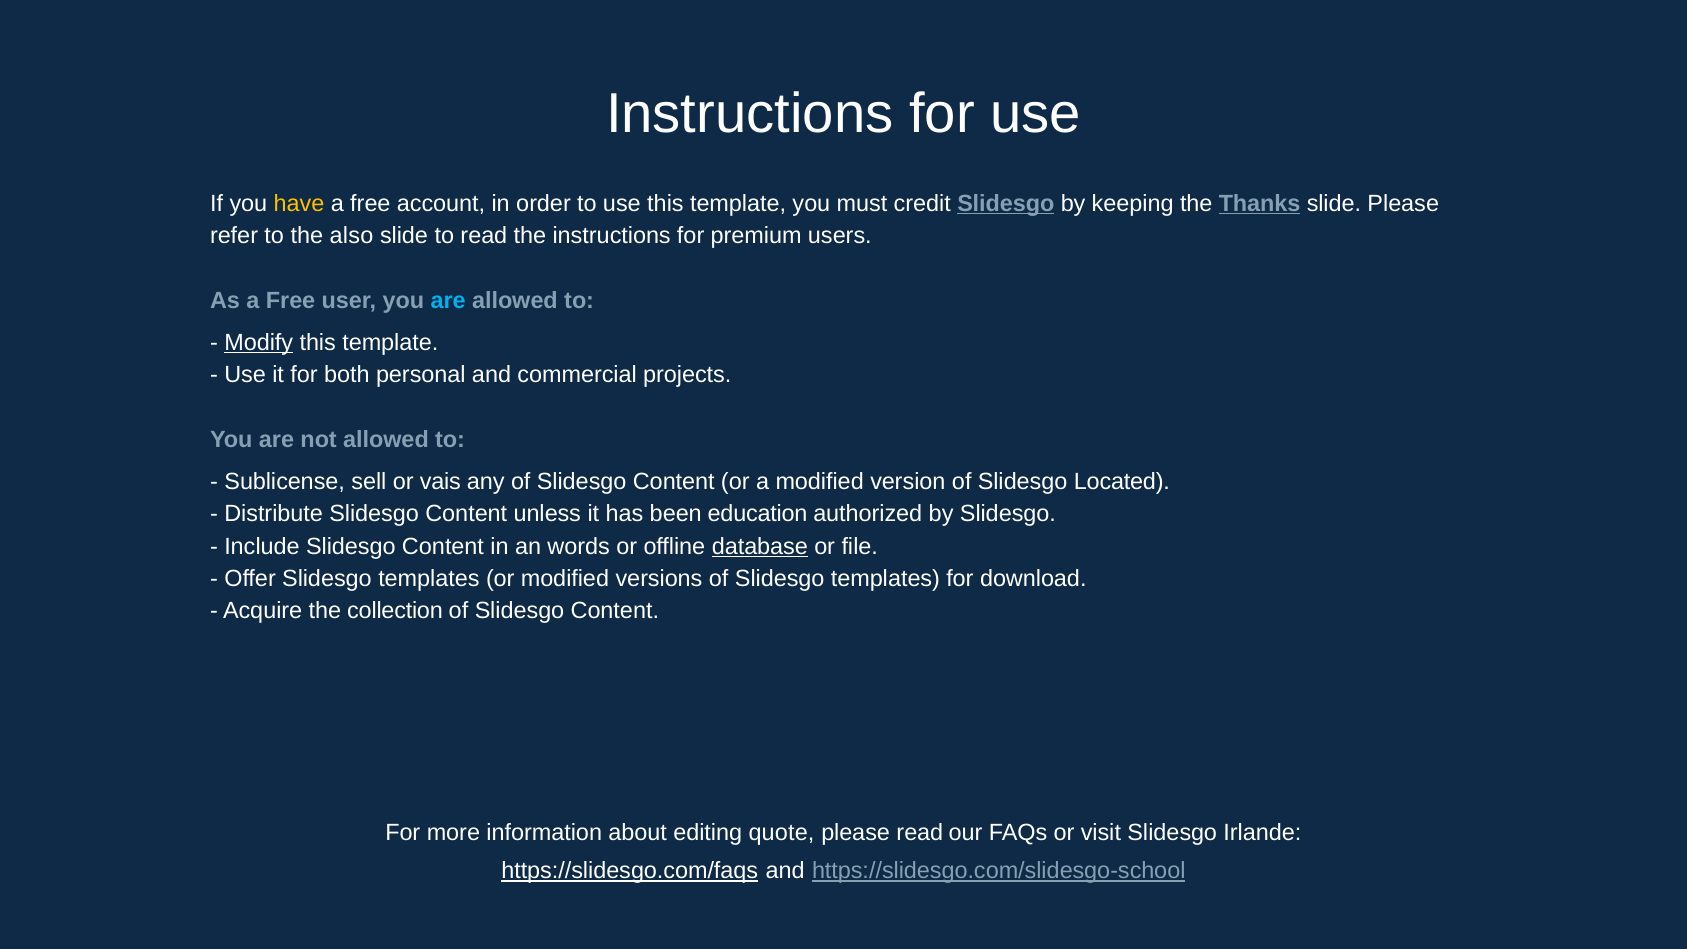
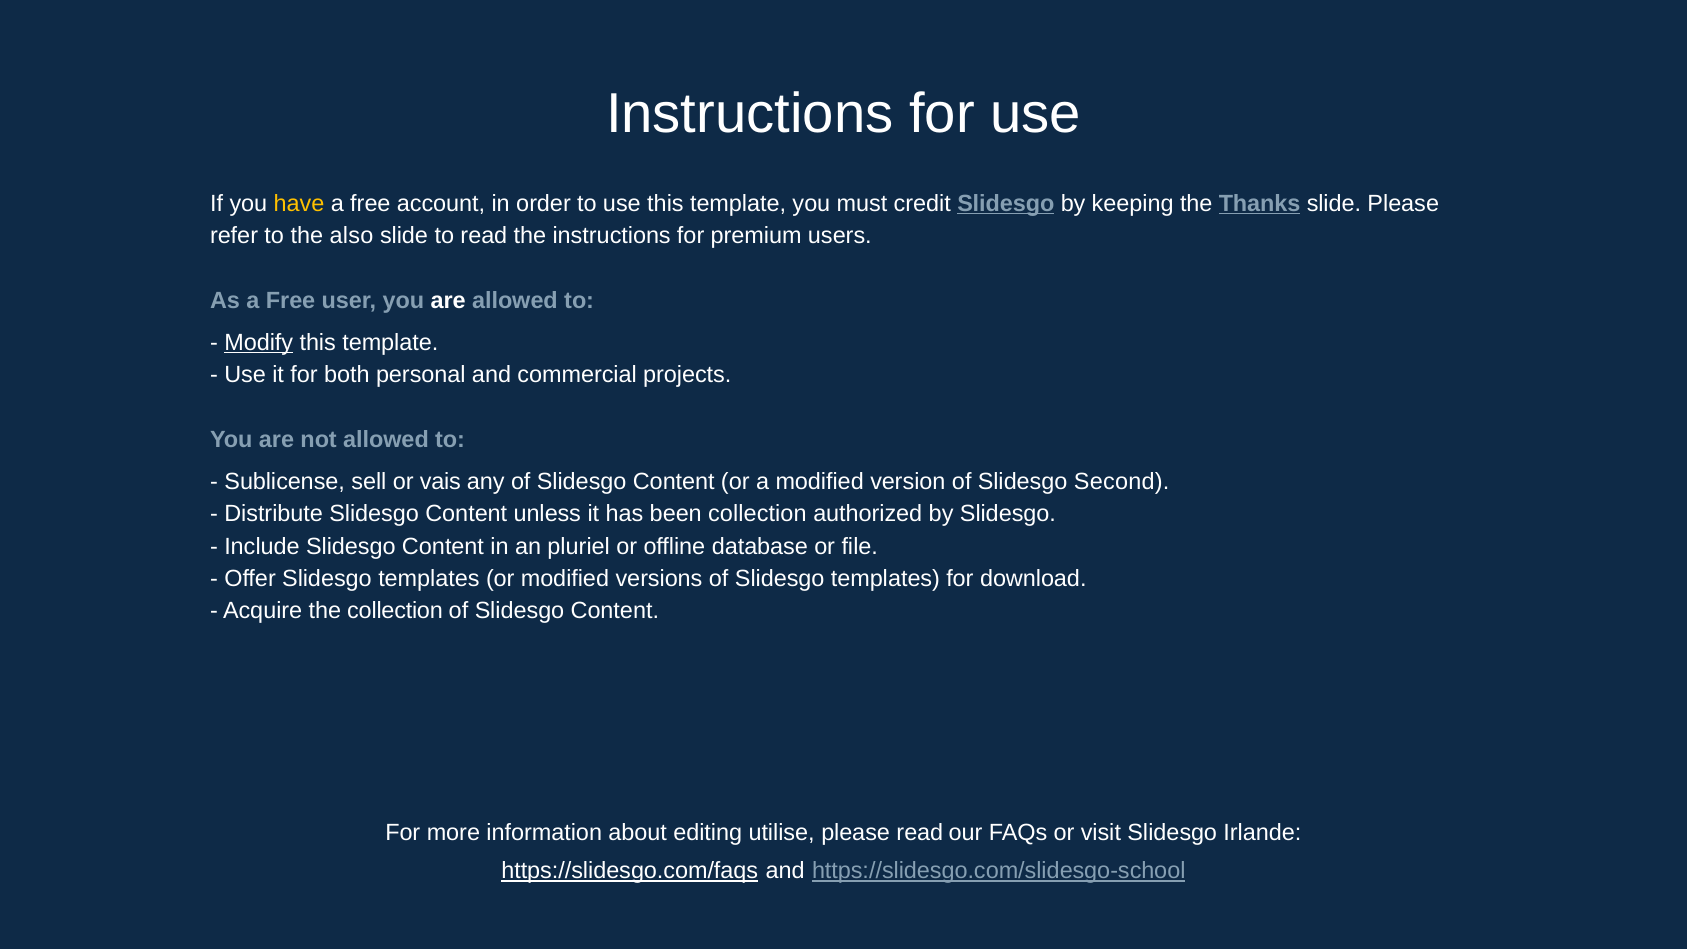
are at (448, 301) colour: light blue -> white
Located: Located -> Second
been education: education -> collection
words: words -> pluriel
database underline: present -> none
quote: quote -> utilise
